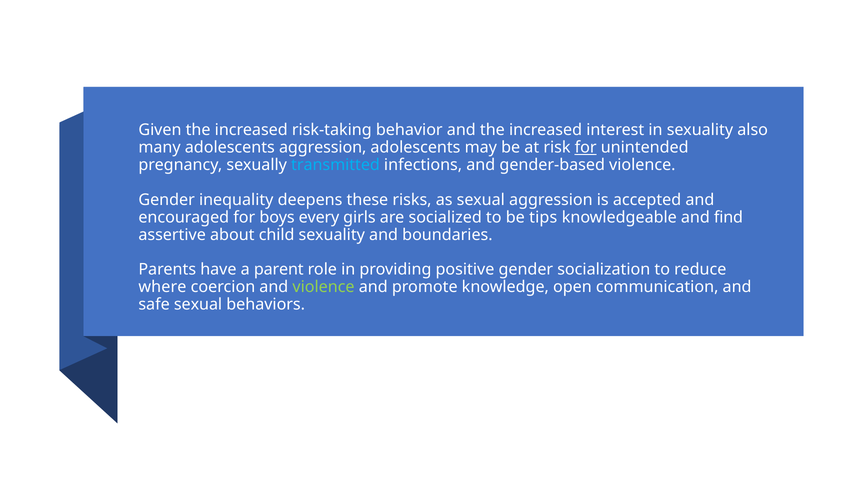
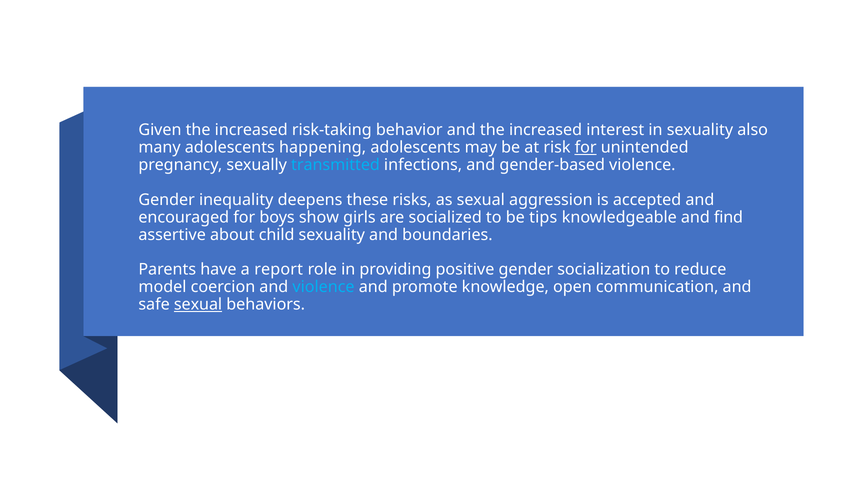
adolescents aggression: aggression -> happening
every: every -> show
parent: parent -> report
where: where -> model
violence at (324, 287) colour: light green -> light blue
sexual at (198, 304) underline: none -> present
